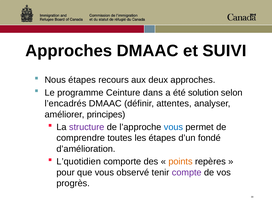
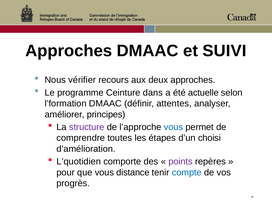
Nous étapes: étapes -> vérifier
solution: solution -> actuelle
l’encadrés: l’encadrés -> l’formation
fondé: fondé -> choisi
points colour: orange -> purple
observé: observé -> distance
compte colour: purple -> blue
